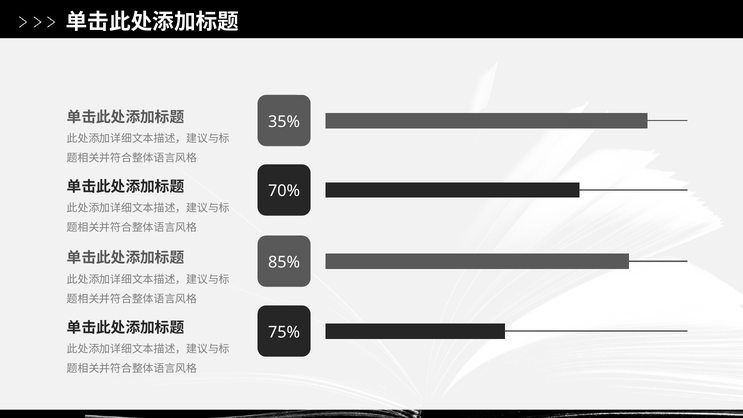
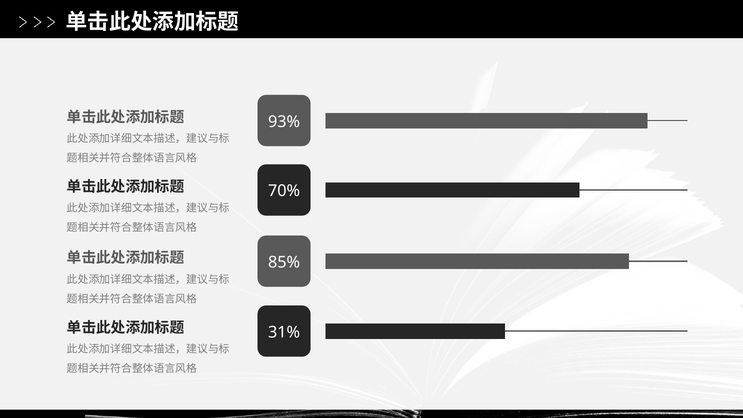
35%: 35% -> 93%
75%: 75% -> 31%
